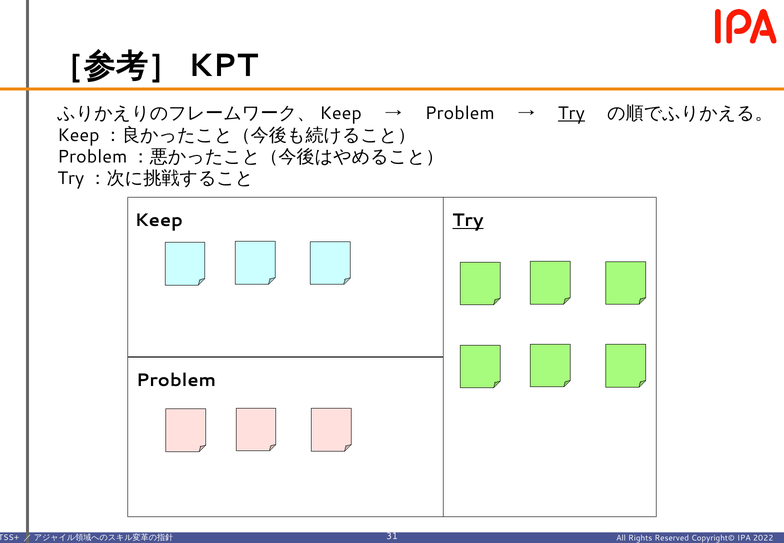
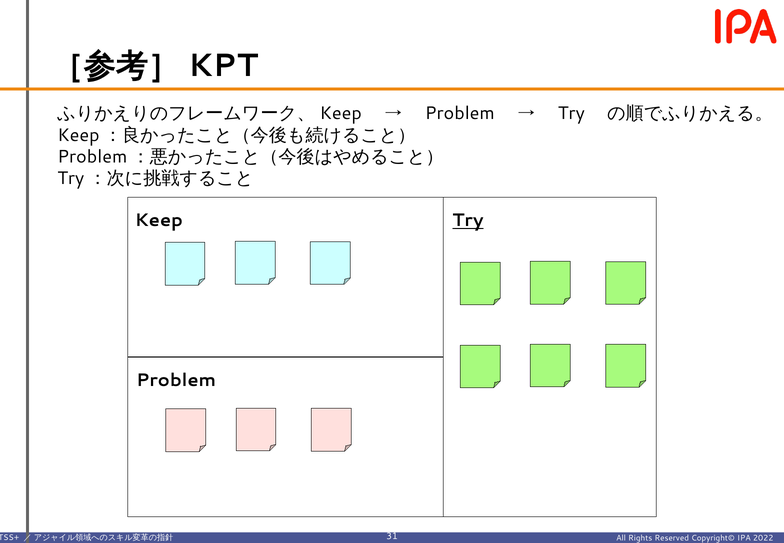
Try at (571, 113) underline: present -> none
